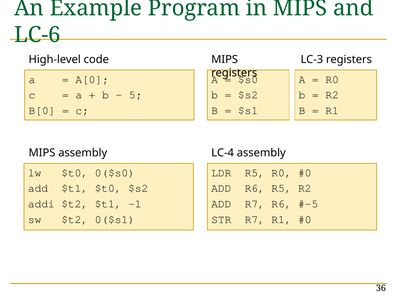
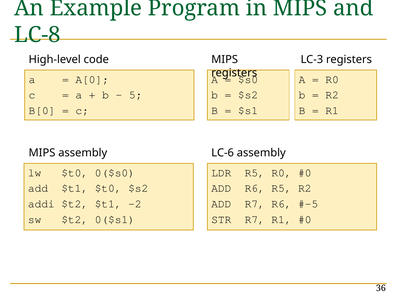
LC-6: LC-6 -> LC-8
LC-4: LC-4 -> LC-6
-1: -1 -> -2
